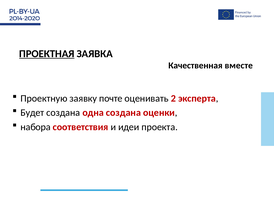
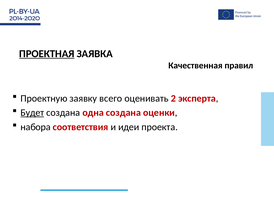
вместе: вместе -> правил
почте: почте -> всего
Будет underline: none -> present
